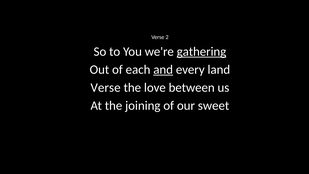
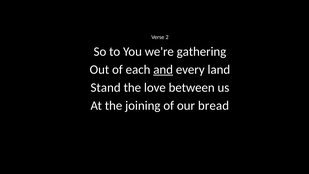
gathering underline: present -> none
Verse at (106, 87): Verse -> Stand
sweet: sweet -> bread
